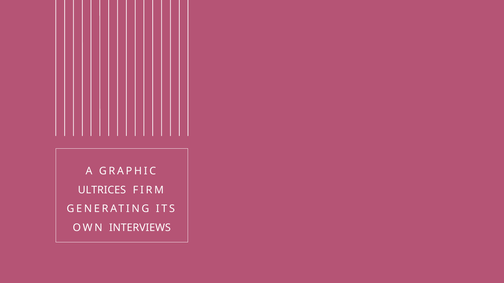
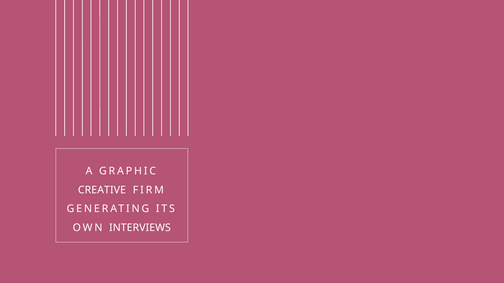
ULTRICES: ULTRICES -> CREATIVE
